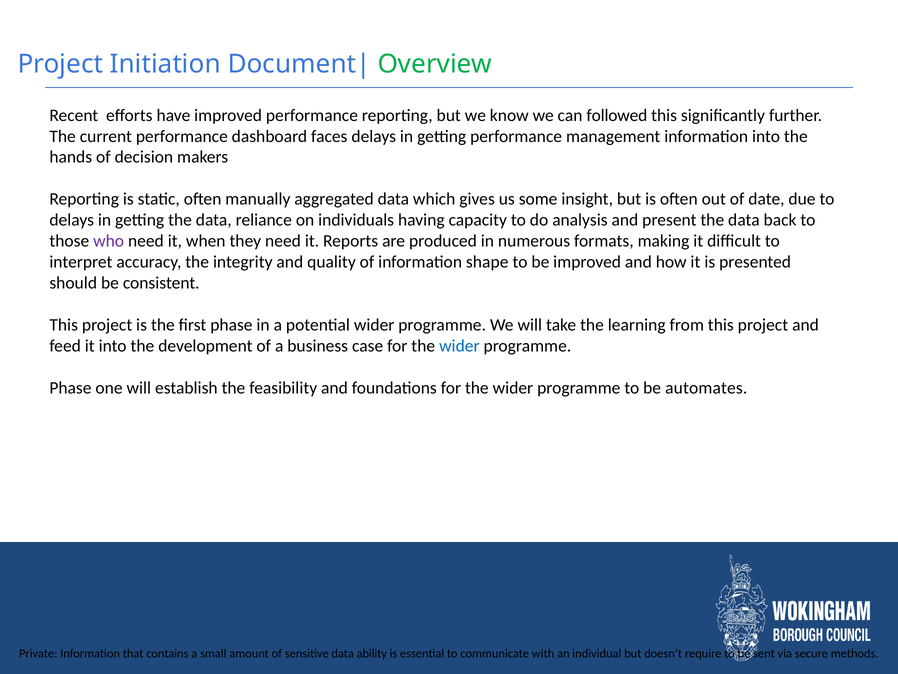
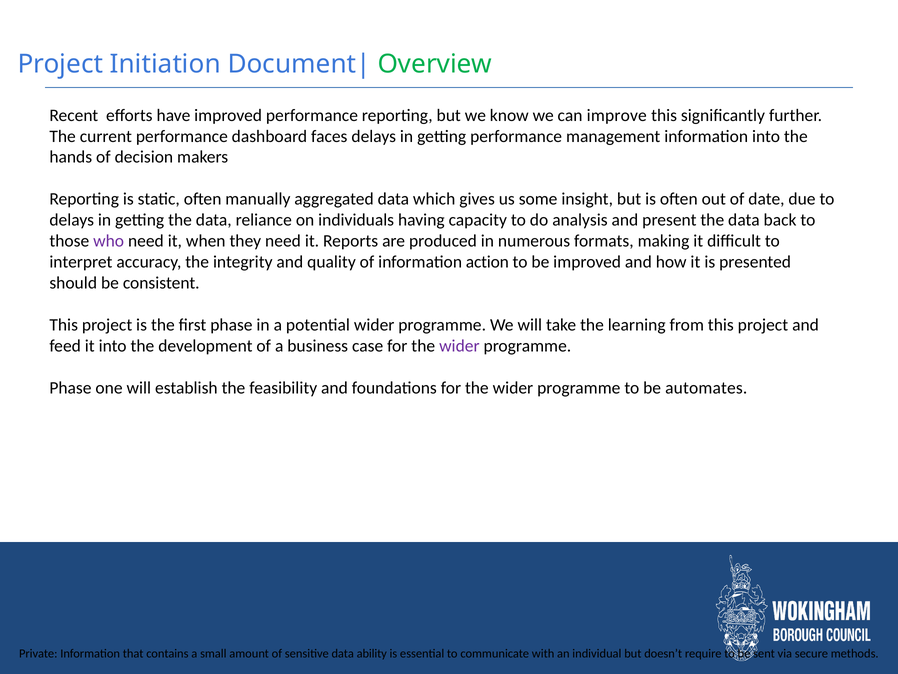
followed: followed -> improve
shape: shape -> action
wider at (459, 346) colour: blue -> purple
